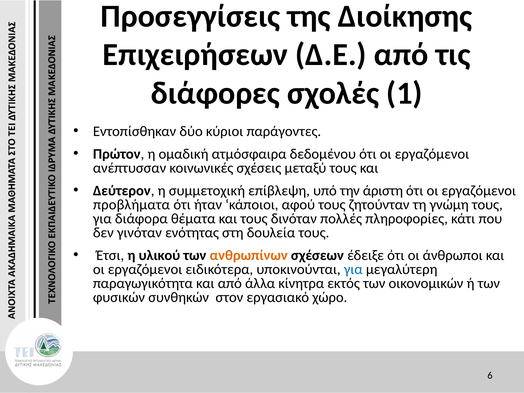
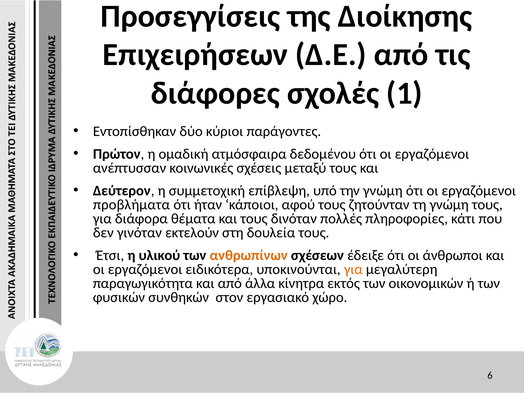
την άριστη: άριστη -> γνώμη
ενότητας: ενότητας -> εκτελούν
για at (353, 269) colour: blue -> orange
